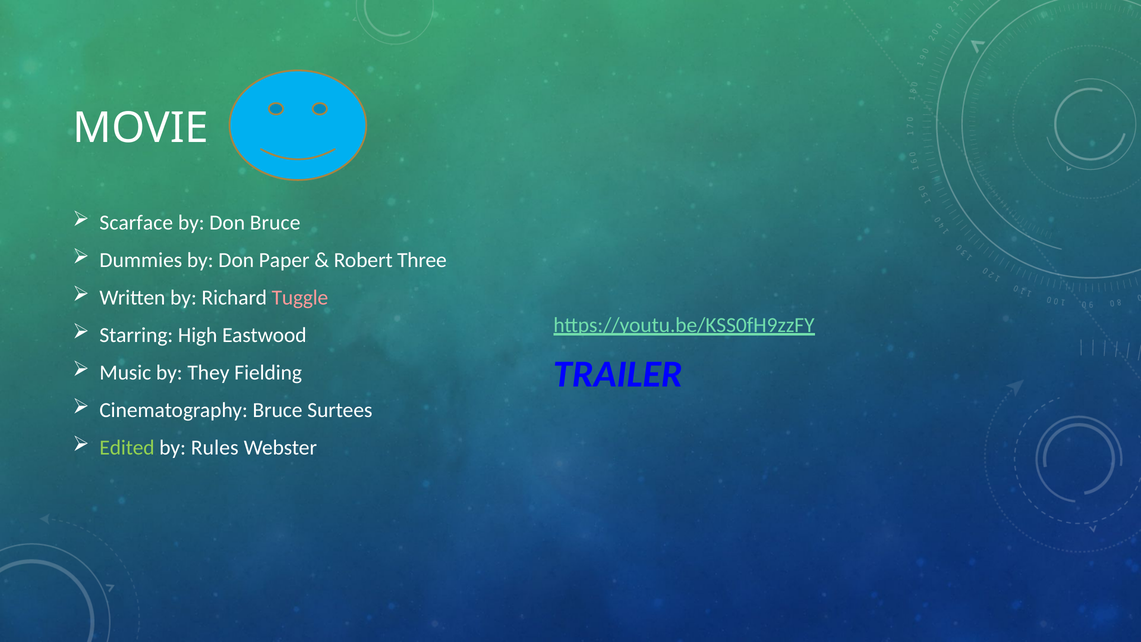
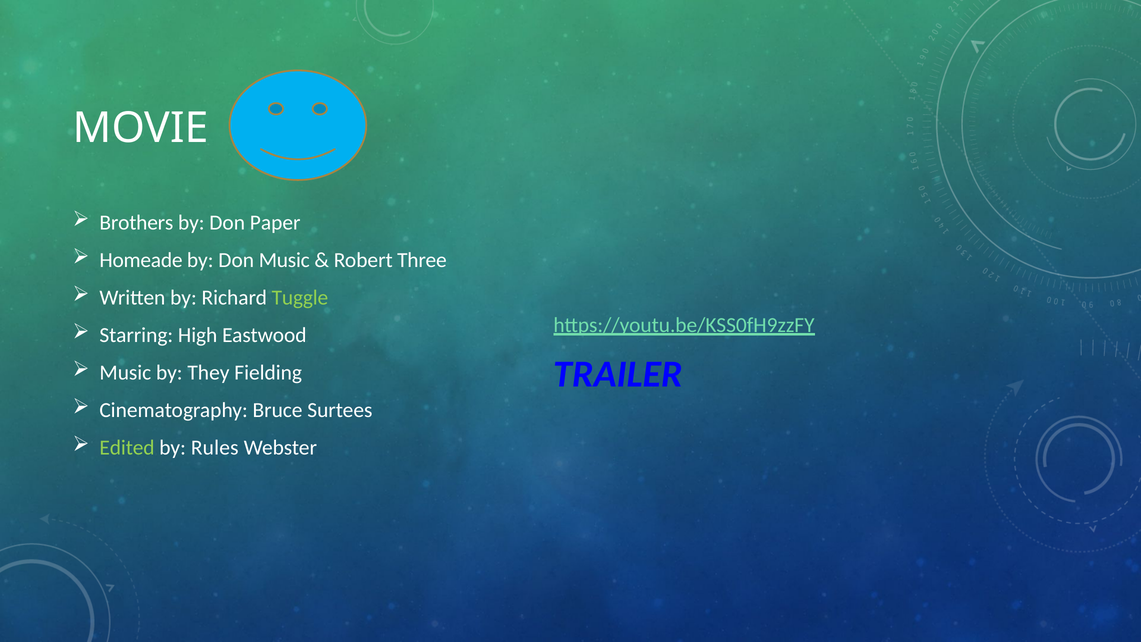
Scarface: Scarface -> Brothers
Don Bruce: Bruce -> Paper
Dummies: Dummies -> Homeade
Don Paper: Paper -> Music
Tuggle colour: pink -> light green
